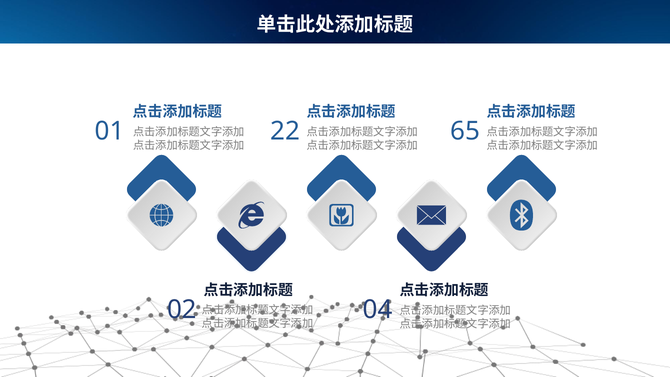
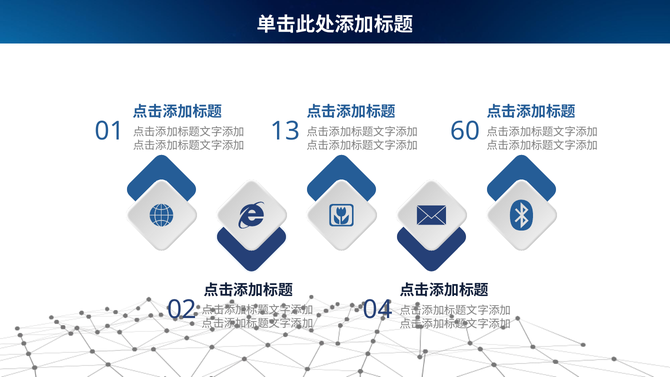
22: 22 -> 13
65: 65 -> 60
